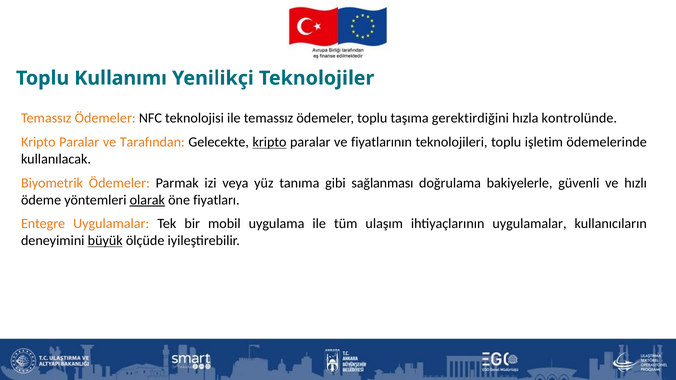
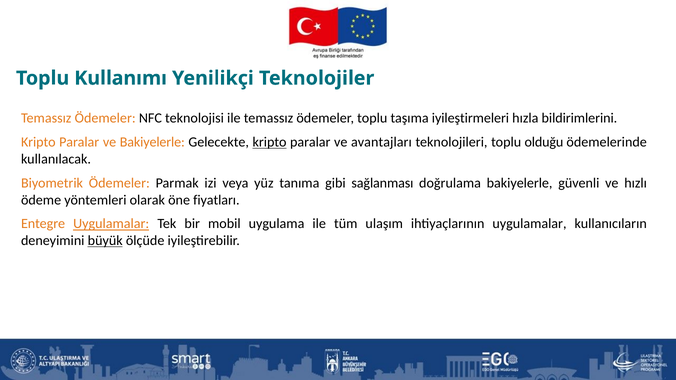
gerektirdiğini: gerektirdiğini -> iyileştirmeleri
kontrolünde: kontrolünde -> bildirimlerini
ve Tarafından: Tarafından -> Bakiyelerle
fiyatlarının: fiyatlarının -> avantajları
işletim: işletim -> olduğu
olarak underline: present -> none
Uygulamalar at (111, 224) underline: none -> present
